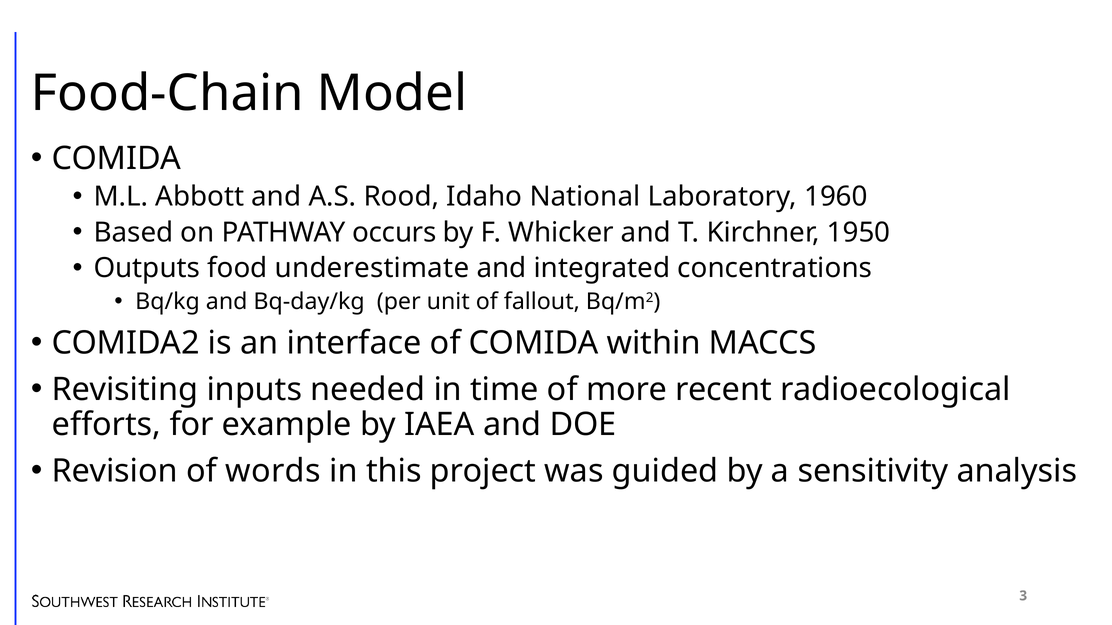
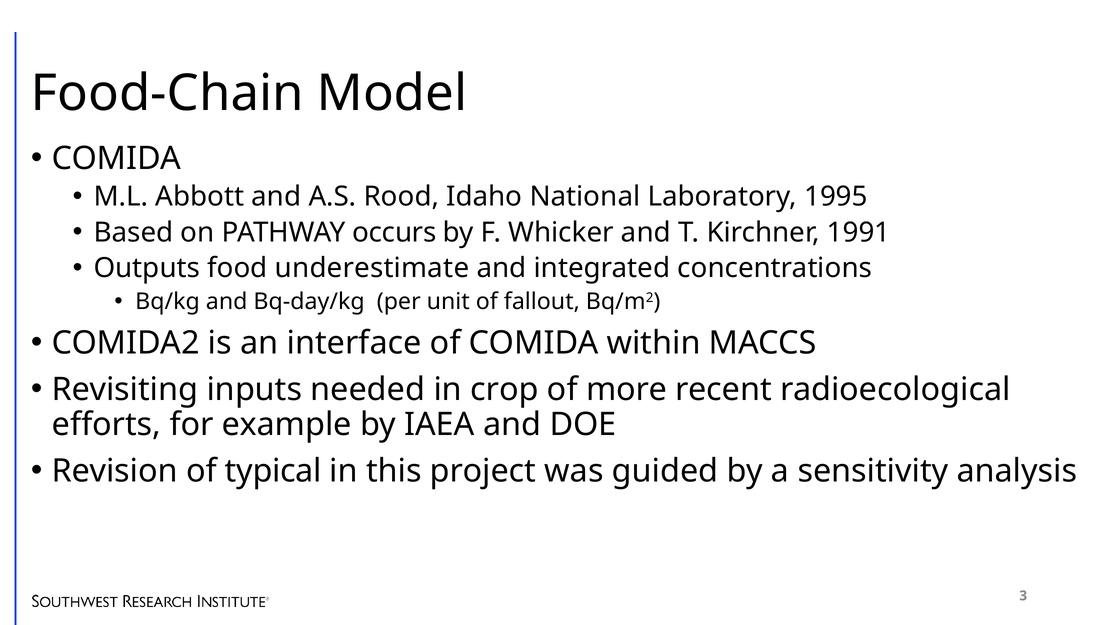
1960: 1960 -> 1995
1950: 1950 -> 1991
time: time -> crop
words: words -> typical
